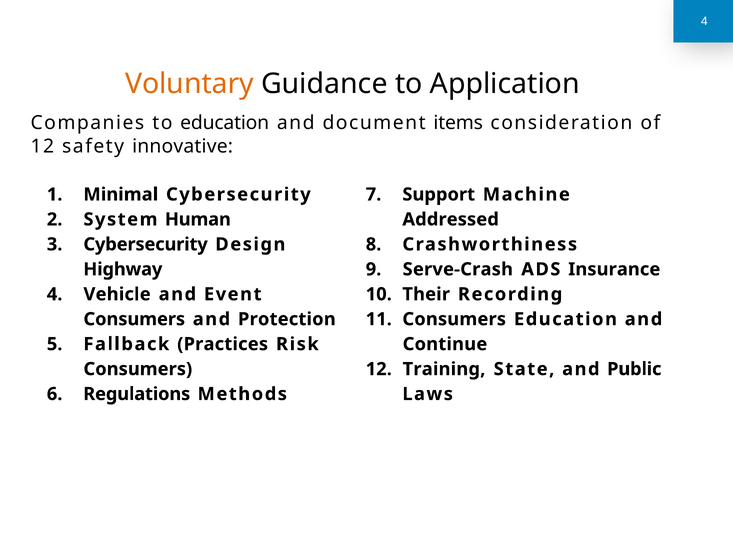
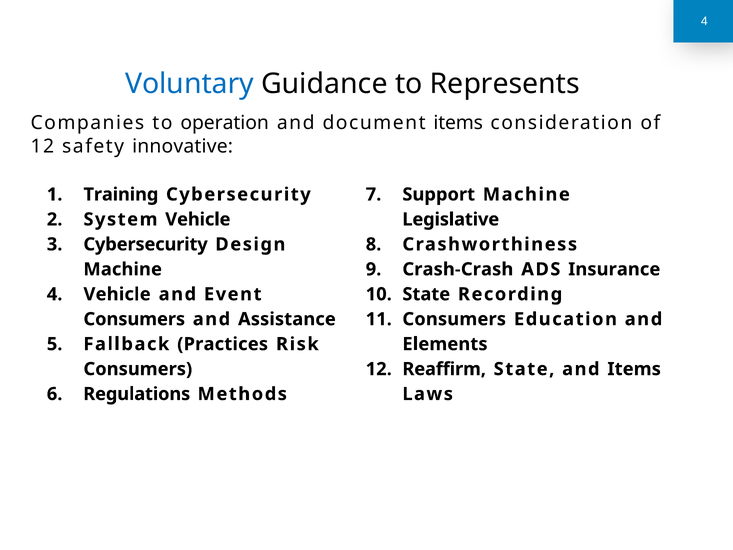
Voluntary colour: orange -> blue
Application: Application -> Represents
to education: education -> operation
Minimal: Minimal -> Training
System Human: Human -> Vehicle
Addressed: Addressed -> Legislative
Highway at (123, 269): Highway -> Machine
Serve-Crash: Serve-Crash -> Crash-Crash
Their at (426, 294): Their -> State
Protection: Protection -> Assistance
Continue: Continue -> Elements
Training: Training -> Reaffirm
and Public: Public -> Items
